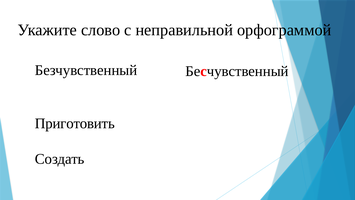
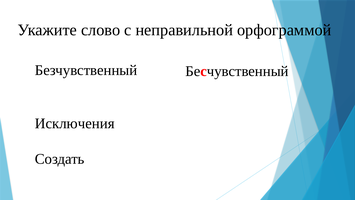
Приготовить: Приготовить -> Исключения
